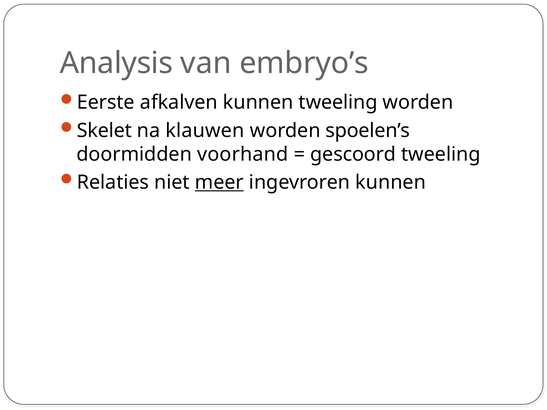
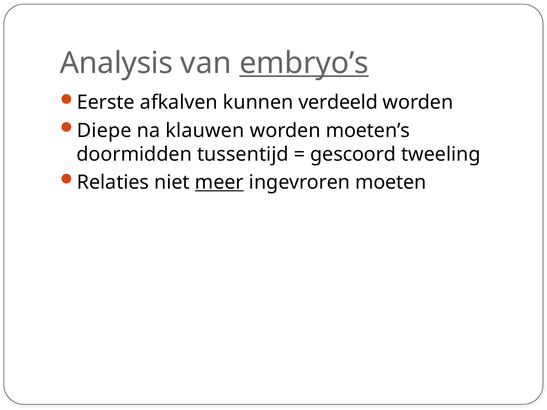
embryo’s underline: none -> present
kunnen tweeling: tweeling -> verdeeld
Skelet: Skelet -> Diepe
spoelen’s: spoelen’s -> moeten’s
voorhand: voorhand -> tussentijd
ingevroren kunnen: kunnen -> moeten
